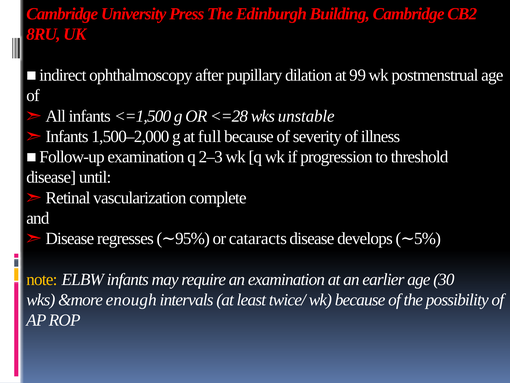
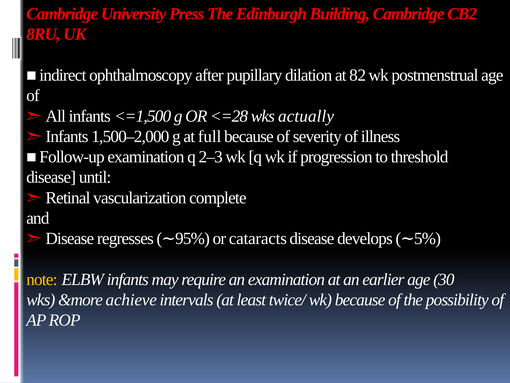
99: 99 -> 82
unstable: unstable -> actually
enough: enough -> achieve
